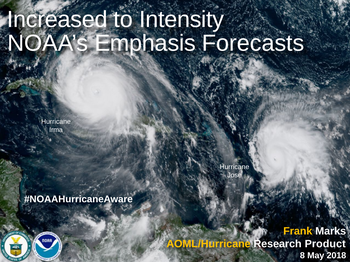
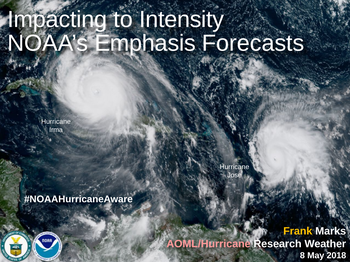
Increased: Increased -> Impacting
AOML/Hurricane colour: yellow -> pink
Product: Product -> Weather
